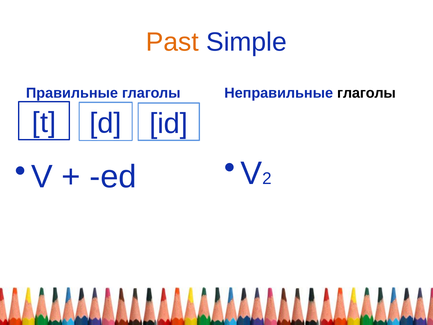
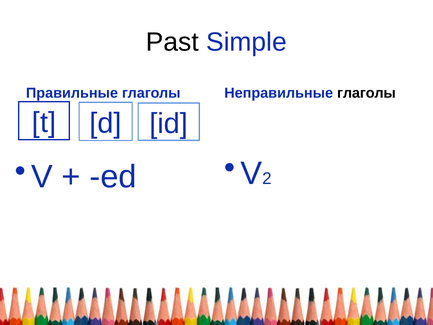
Past colour: orange -> black
